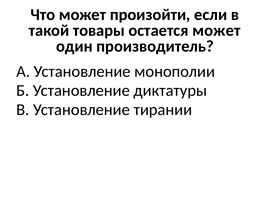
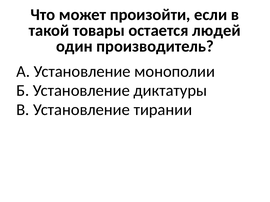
остается может: может -> людей
